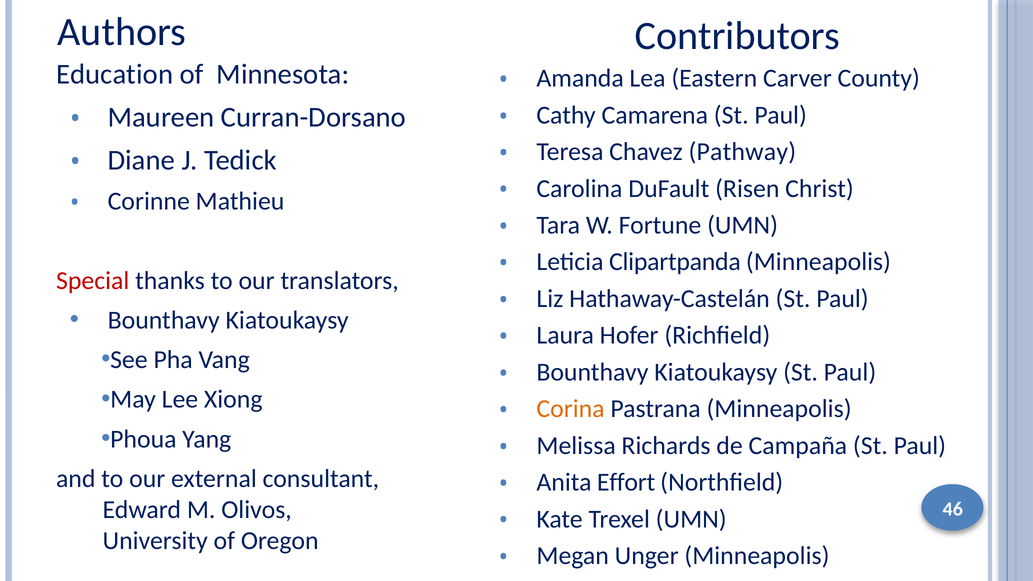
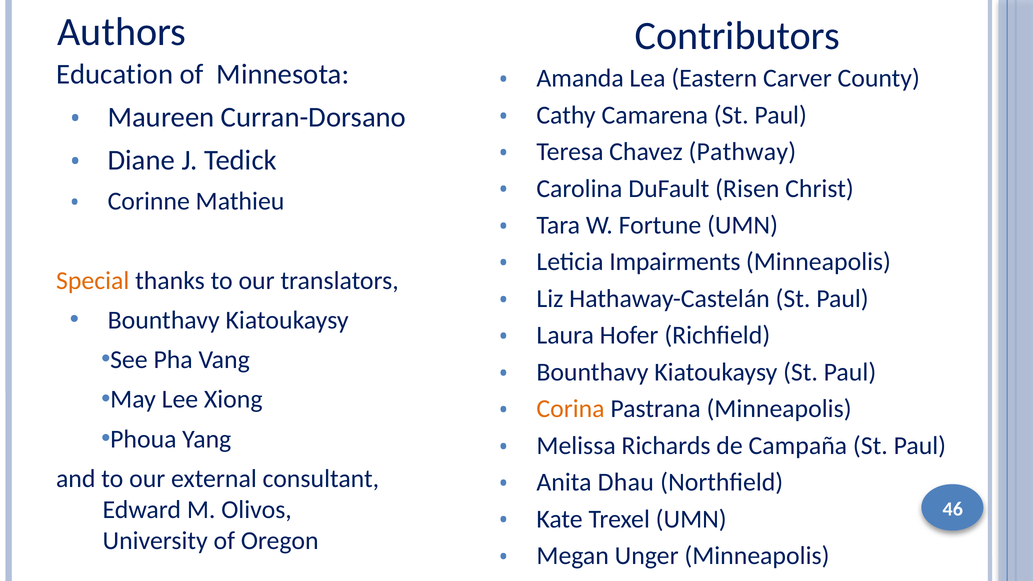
Clipartpanda: Clipartpanda -> Impairments
Special colour: red -> orange
Effort: Effort -> Dhau
